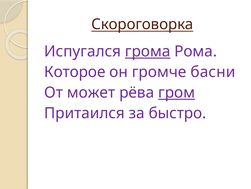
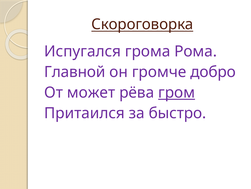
грома underline: present -> none
Которое: Которое -> Главной
басни: басни -> добро
